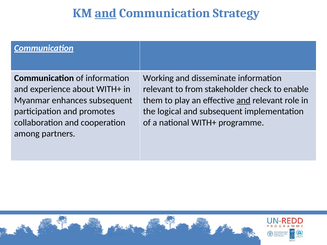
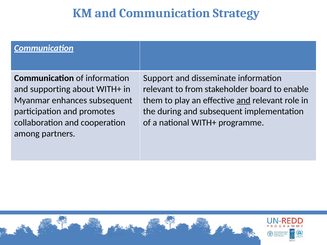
and at (106, 13) underline: present -> none
Working: Working -> Support
experience: experience -> supporting
check: check -> board
logical: logical -> during
